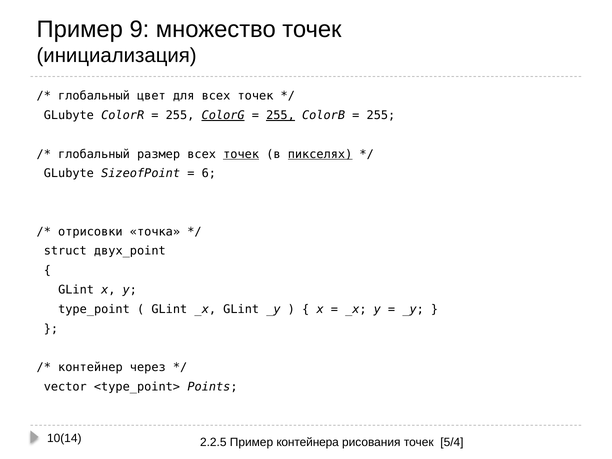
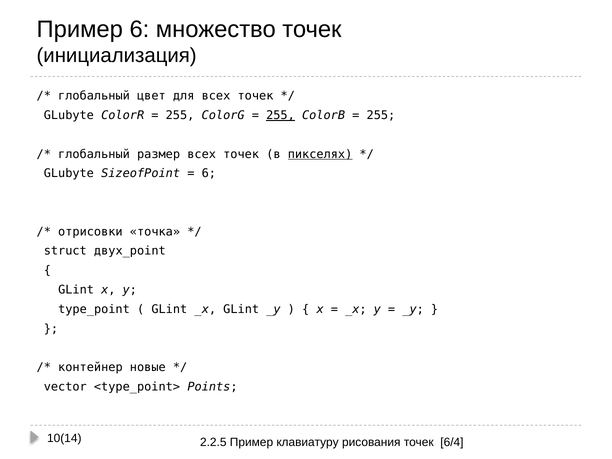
Пример 9: 9 -> 6
ColorG underline: present -> none
точек at (241, 154) underline: present -> none
через: через -> новые
контейнера: контейнера -> клавиатуру
5/4: 5/4 -> 6/4
